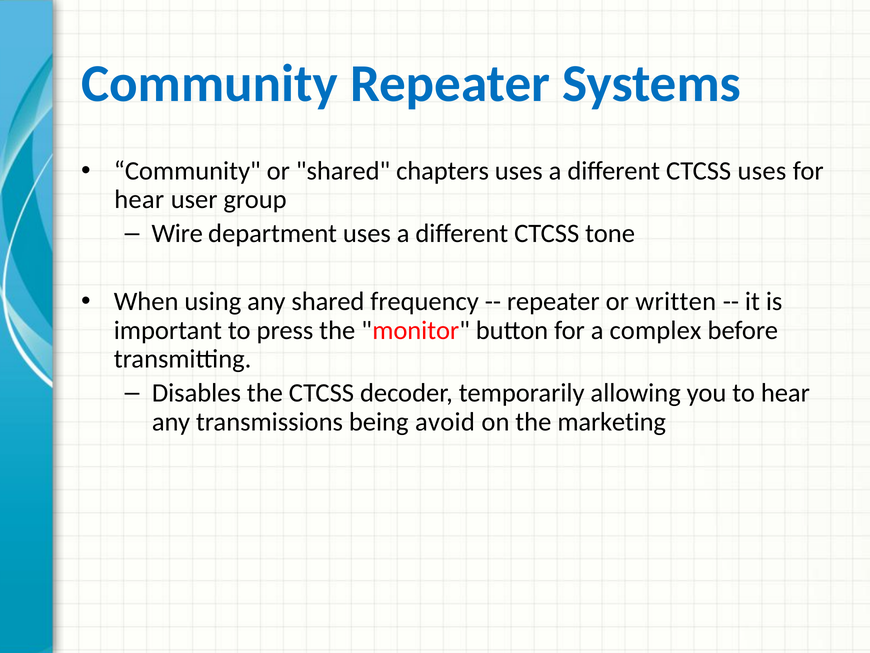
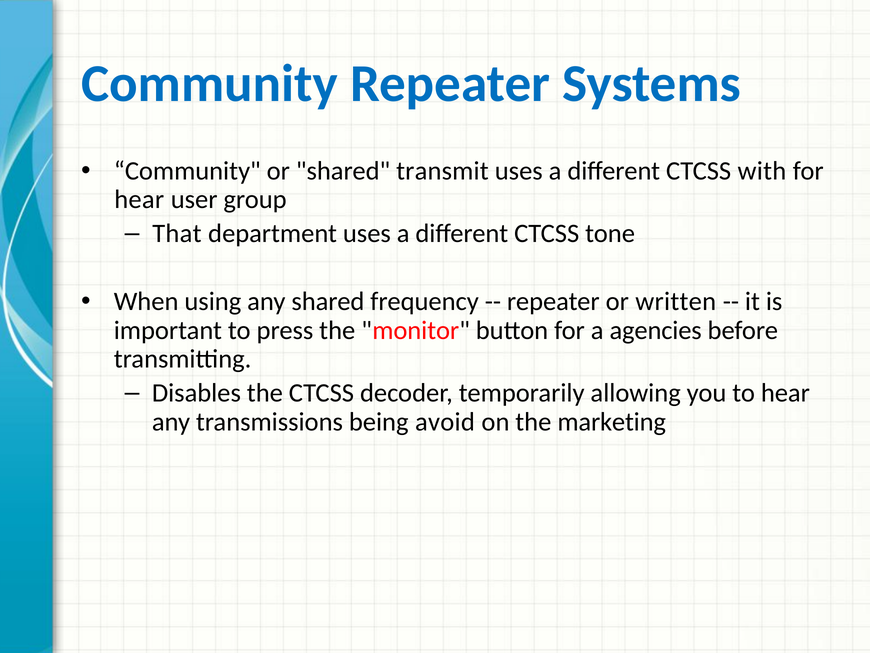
chapters: chapters -> transmit
CTCSS uses: uses -> with
Wire: Wire -> That
complex: complex -> agencies
